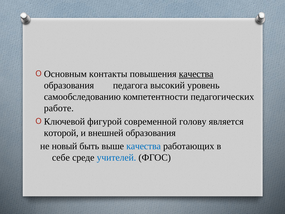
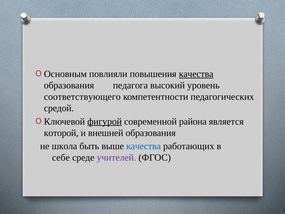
контакты: контакты -> повлияли
самообследованию: самообследованию -> соответствующего
работе: работе -> средой
фигурой underline: none -> present
голову: голову -> района
новый: новый -> школа
учителей colour: blue -> purple
